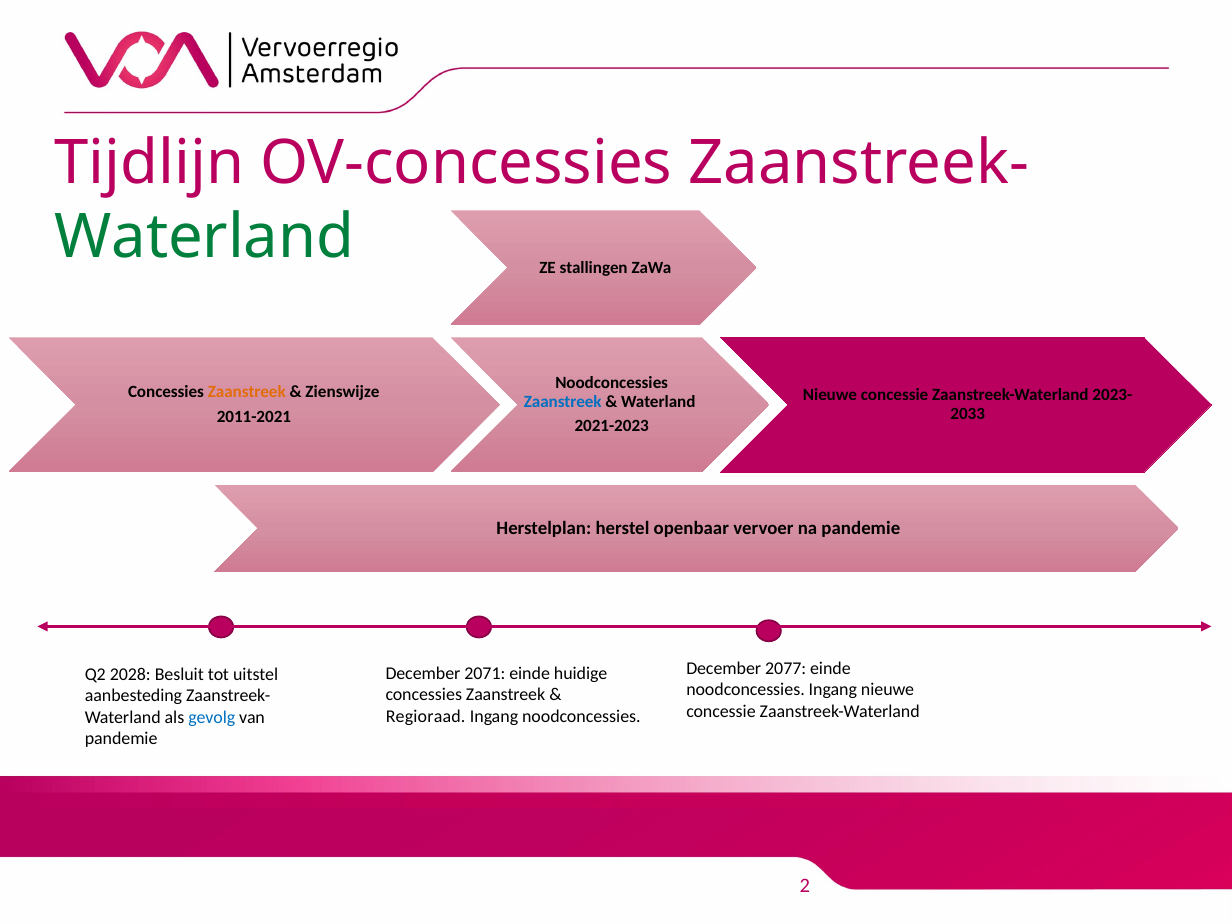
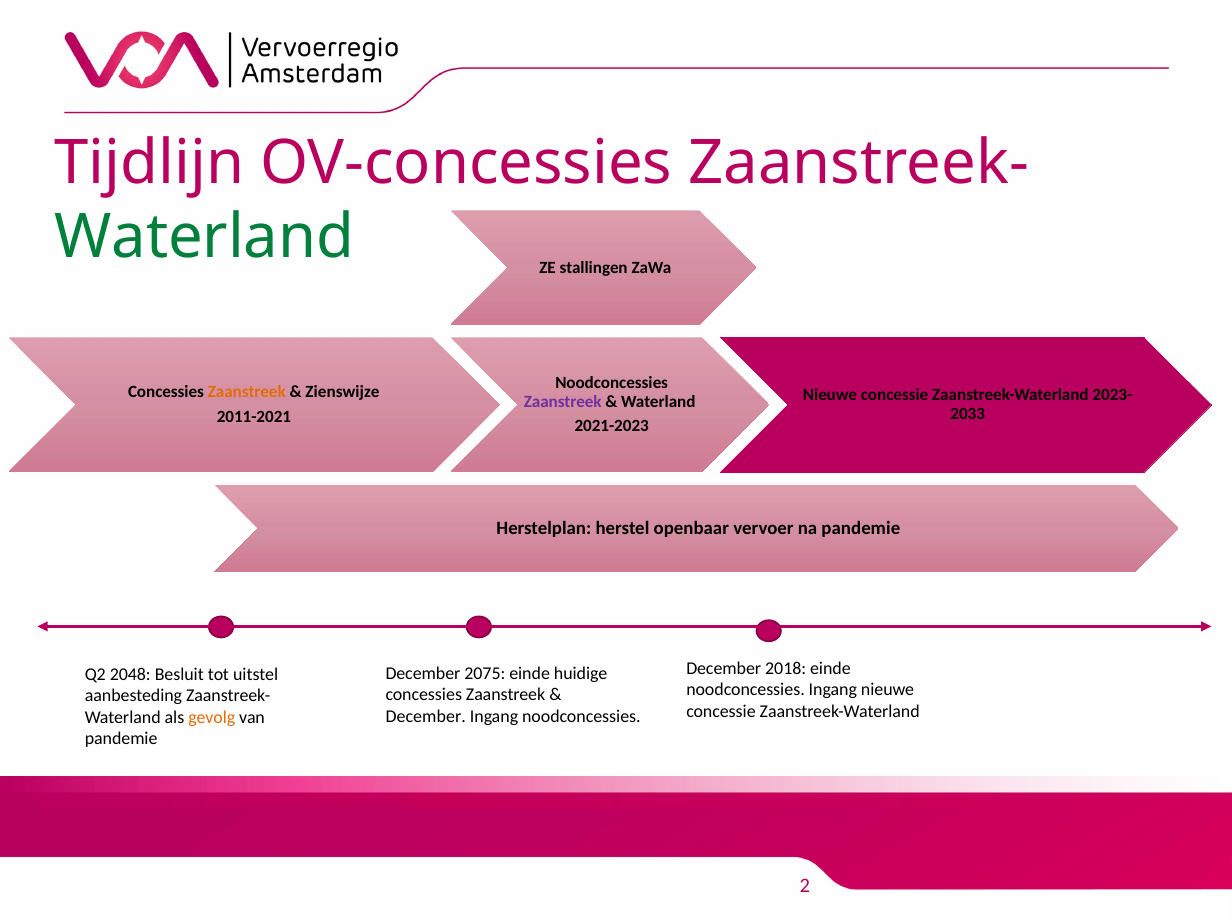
Zaanstreek at (563, 402) colour: blue -> purple
2077: 2077 -> 2018
2071: 2071 -> 2075
2028: 2028 -> 2048
Regioraad at (426, 716): Regioraad -> December
gevolg colour: blue -> orange
